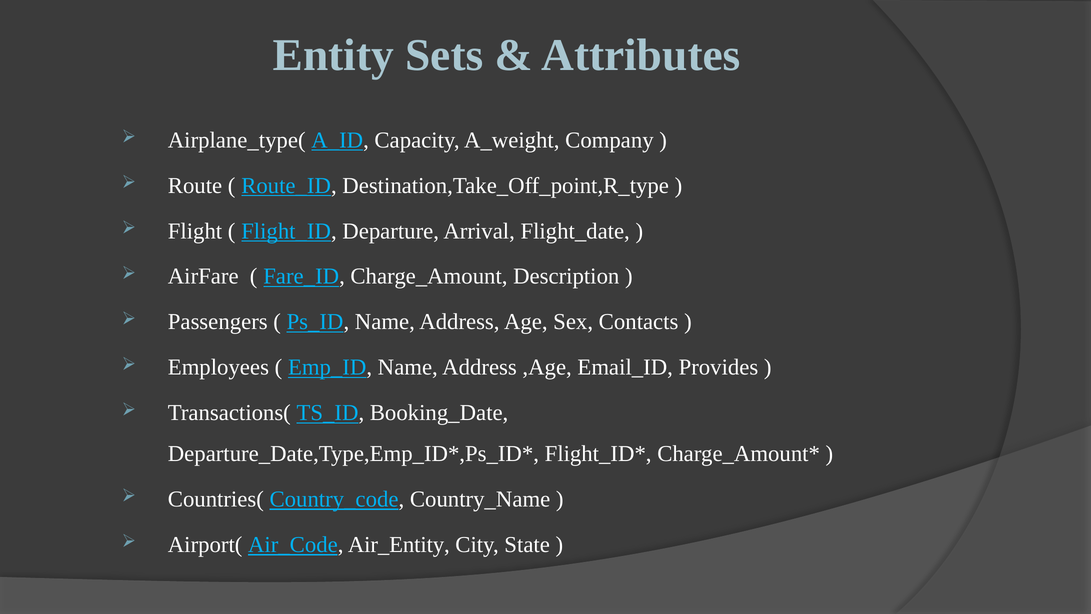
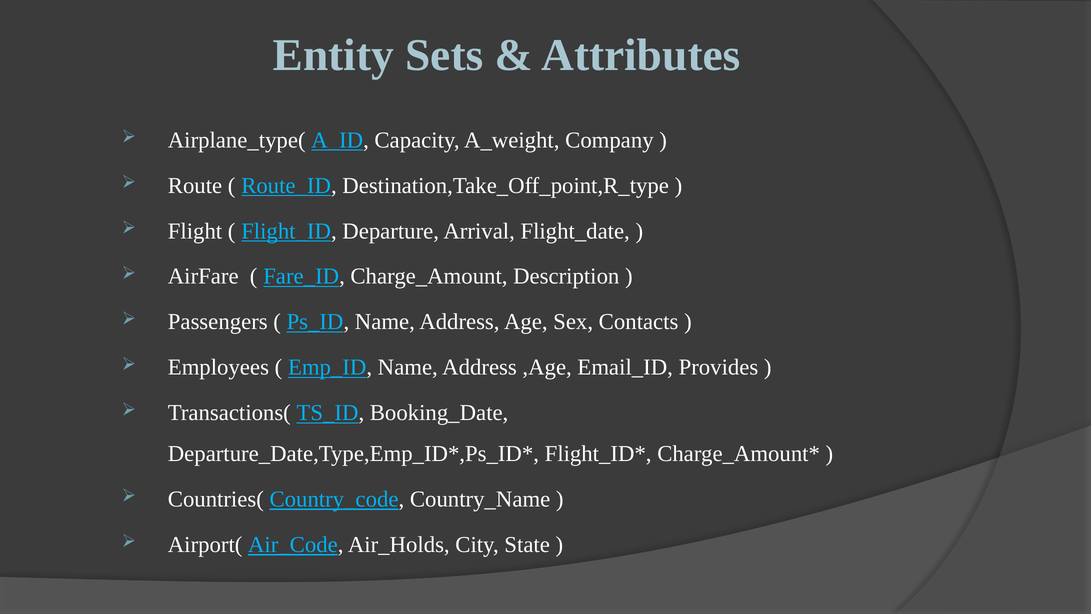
Air_Entity: Air_Entity -> Air_Holds
